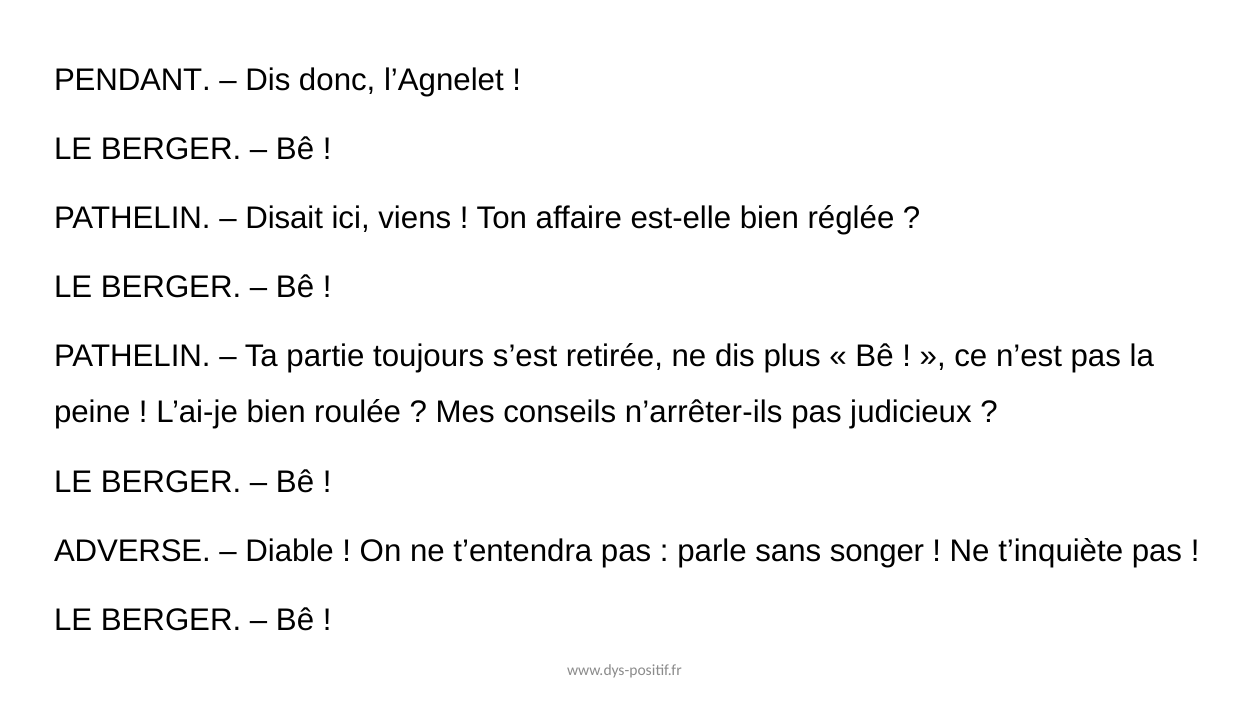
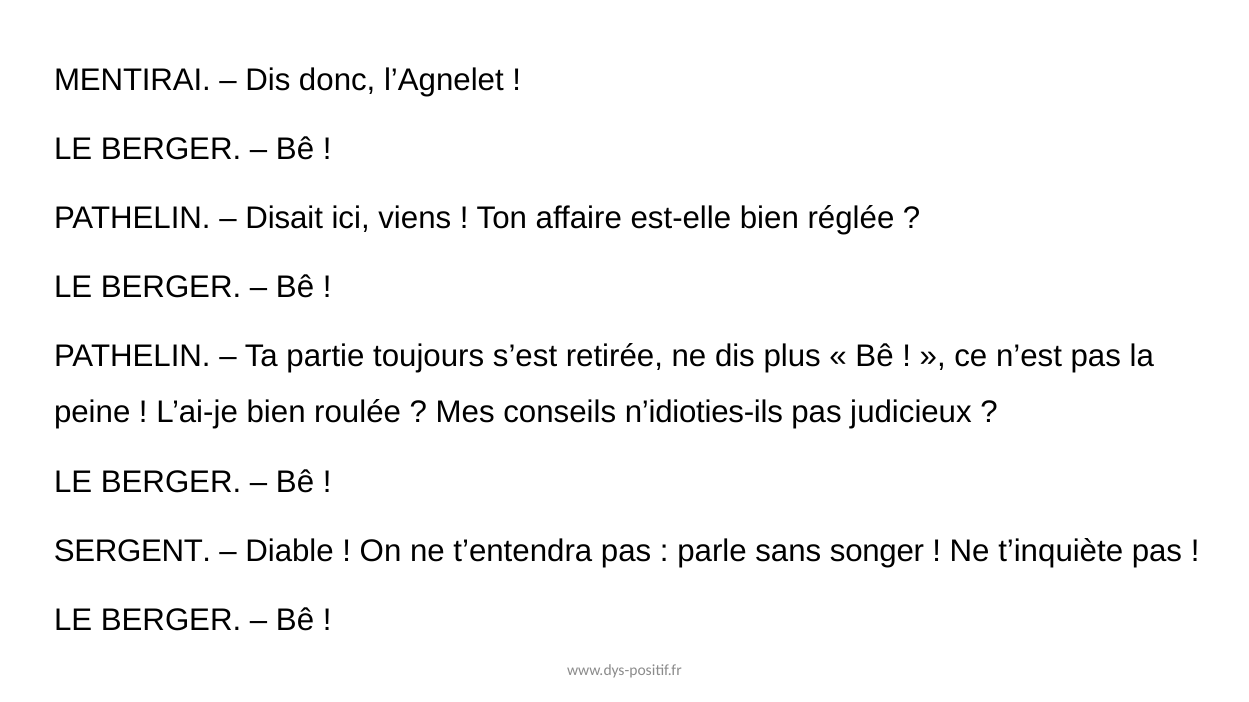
PENDANT: PENDANT -> MENTIRAI
n’arrêter-ils: n’arrêter-ils -> n’idioties-ils
ADVERSE: ADVERSE -> SERGENT
